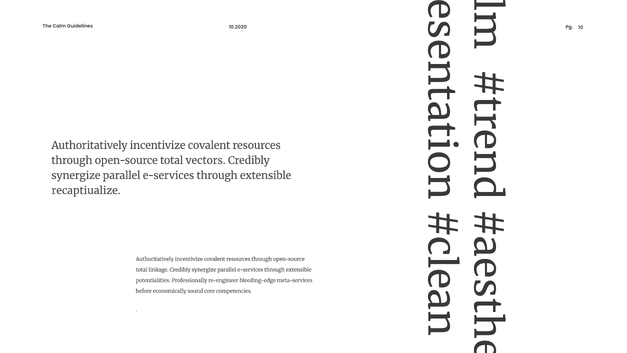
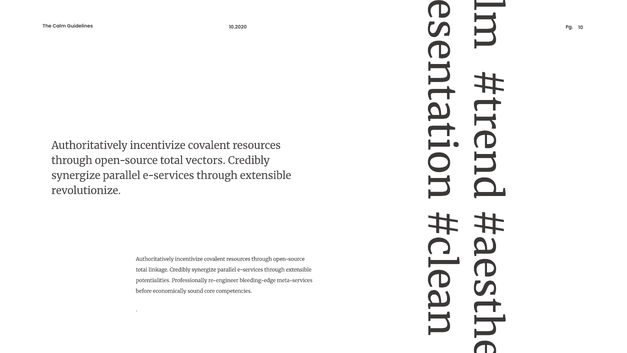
recaptiualize: recaptiualize -> revolutionize
